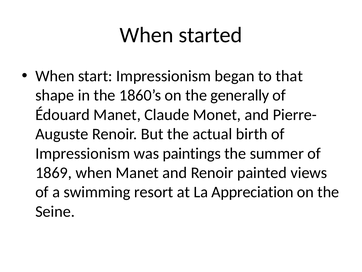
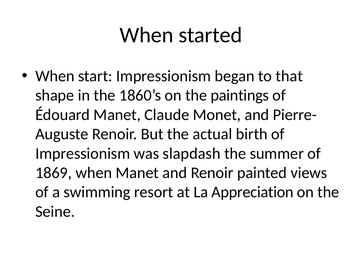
generally: generally -> paintings
paintings: paintings -> slapdash
